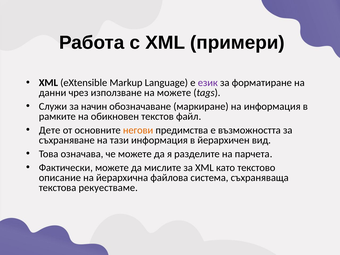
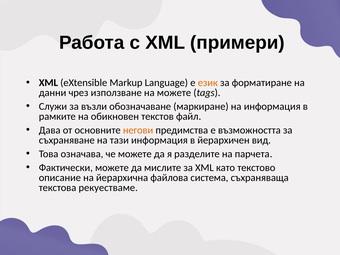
език colour: purple -> orange
начин: начин -> възли
Дете: Дете -> Дава
